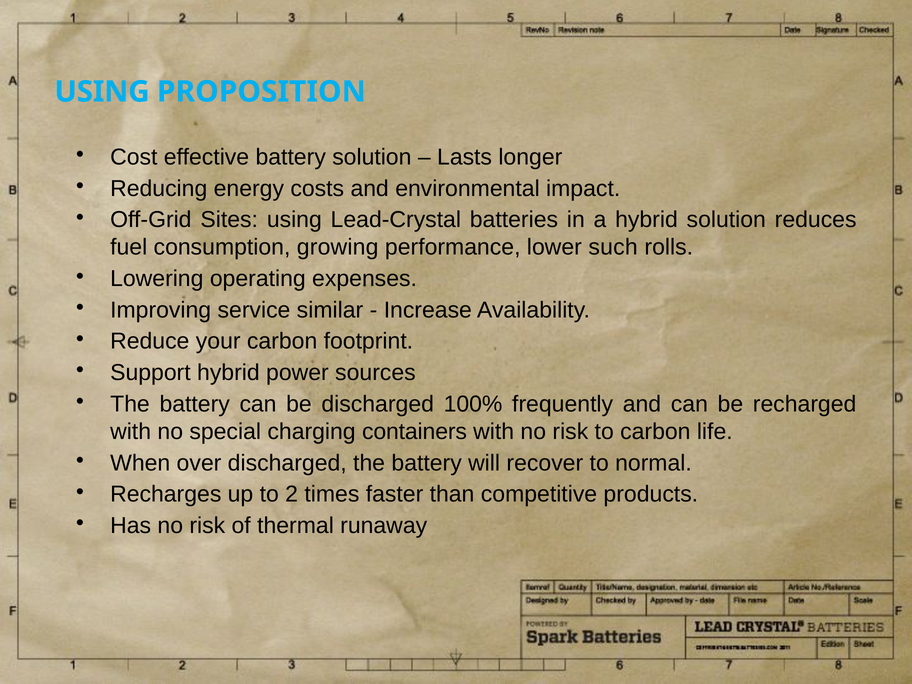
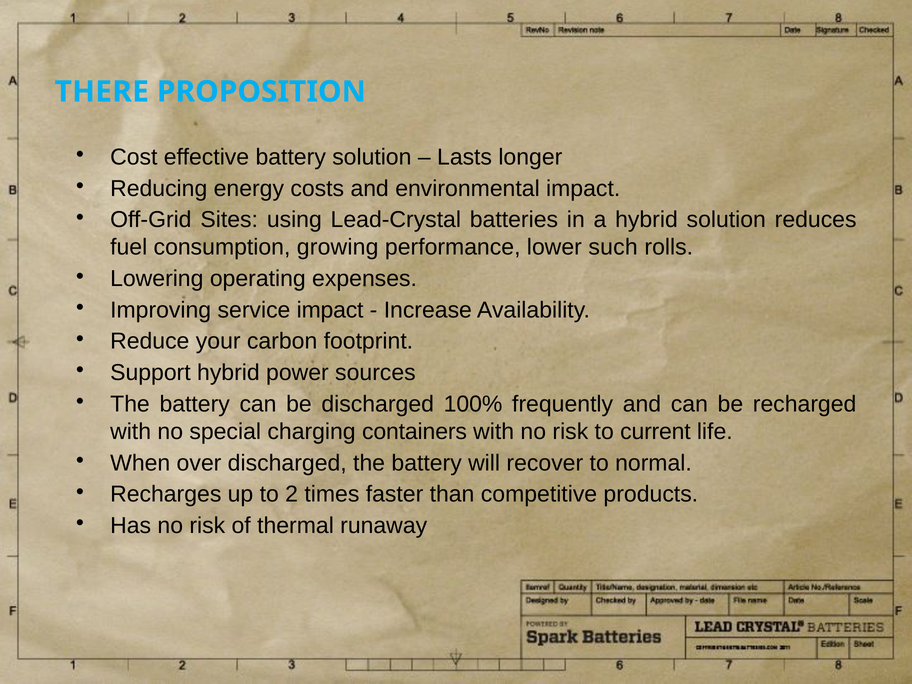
USING at (102, 92): USING -> THERE
service similar: similar -> impact
to carbon: carbon -> current
